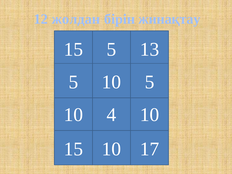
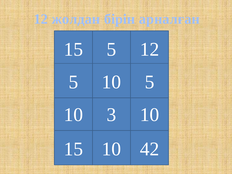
жинақтау: жинақтау -> арналған
5 13: 13 -> 12
4: 4 -> 3
17: 17 -> 42
